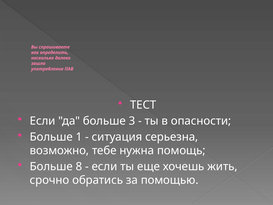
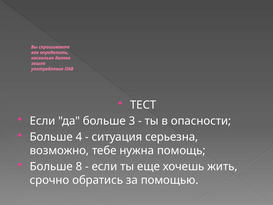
1: 1 -> 4
